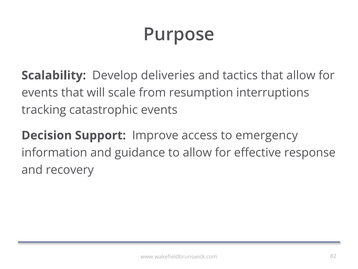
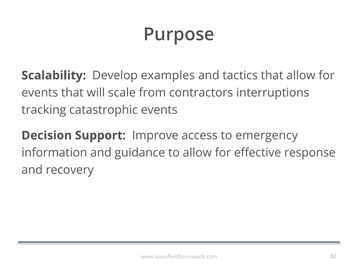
deliveries: deliveries -> examples
resumption: resumption -> contractors
